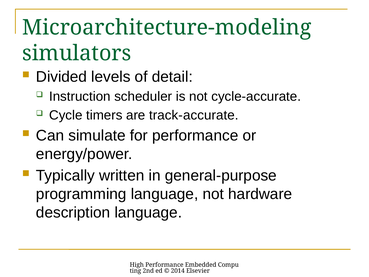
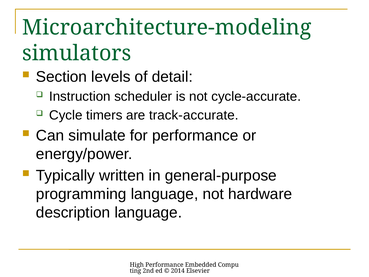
Divided: Divided -> Section
